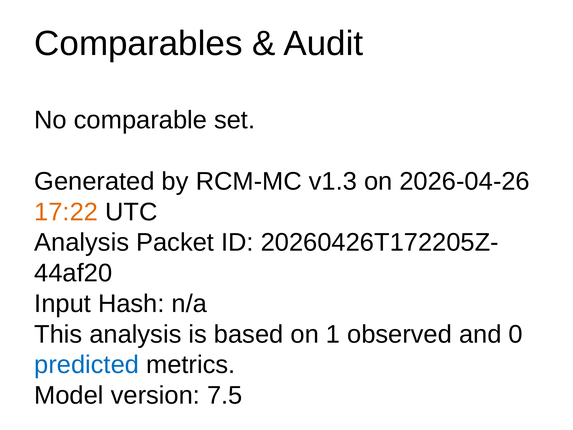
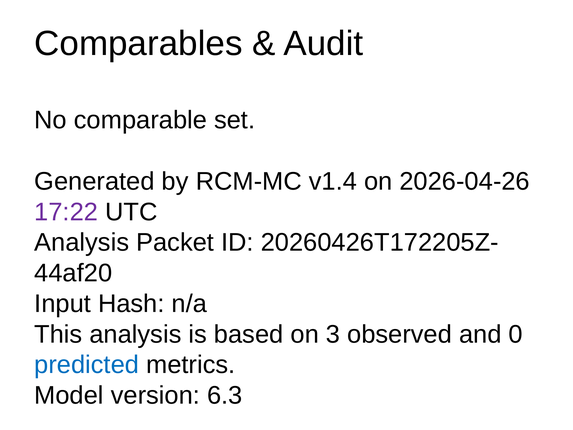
v1.3: v1.3 -> v1.4
17:22 colour: orange -> purple
1: 1 -> 3
7.5: 7.5 -> 6.3
